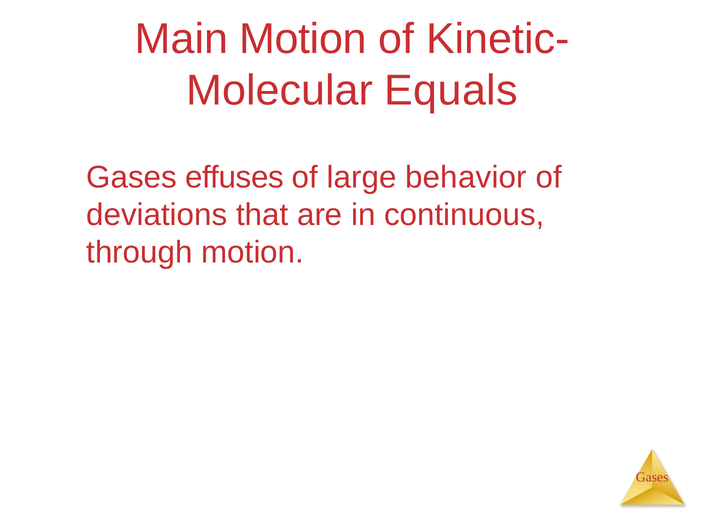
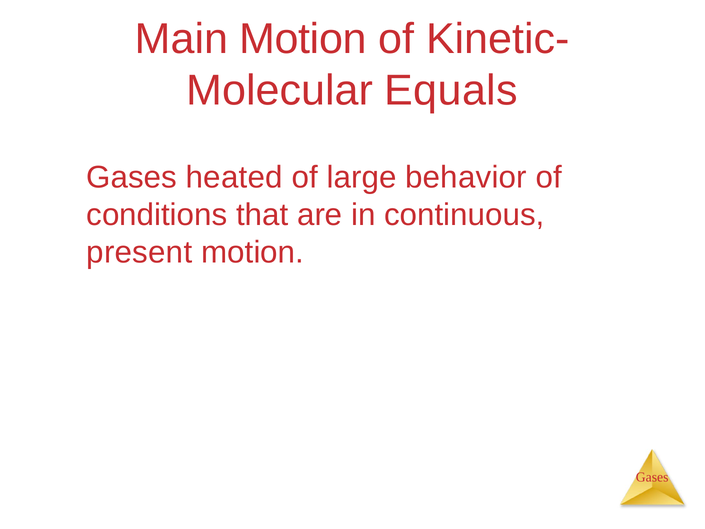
effuses: effuses -> heated
deviations: deviations -> conditions
through: through -> present
